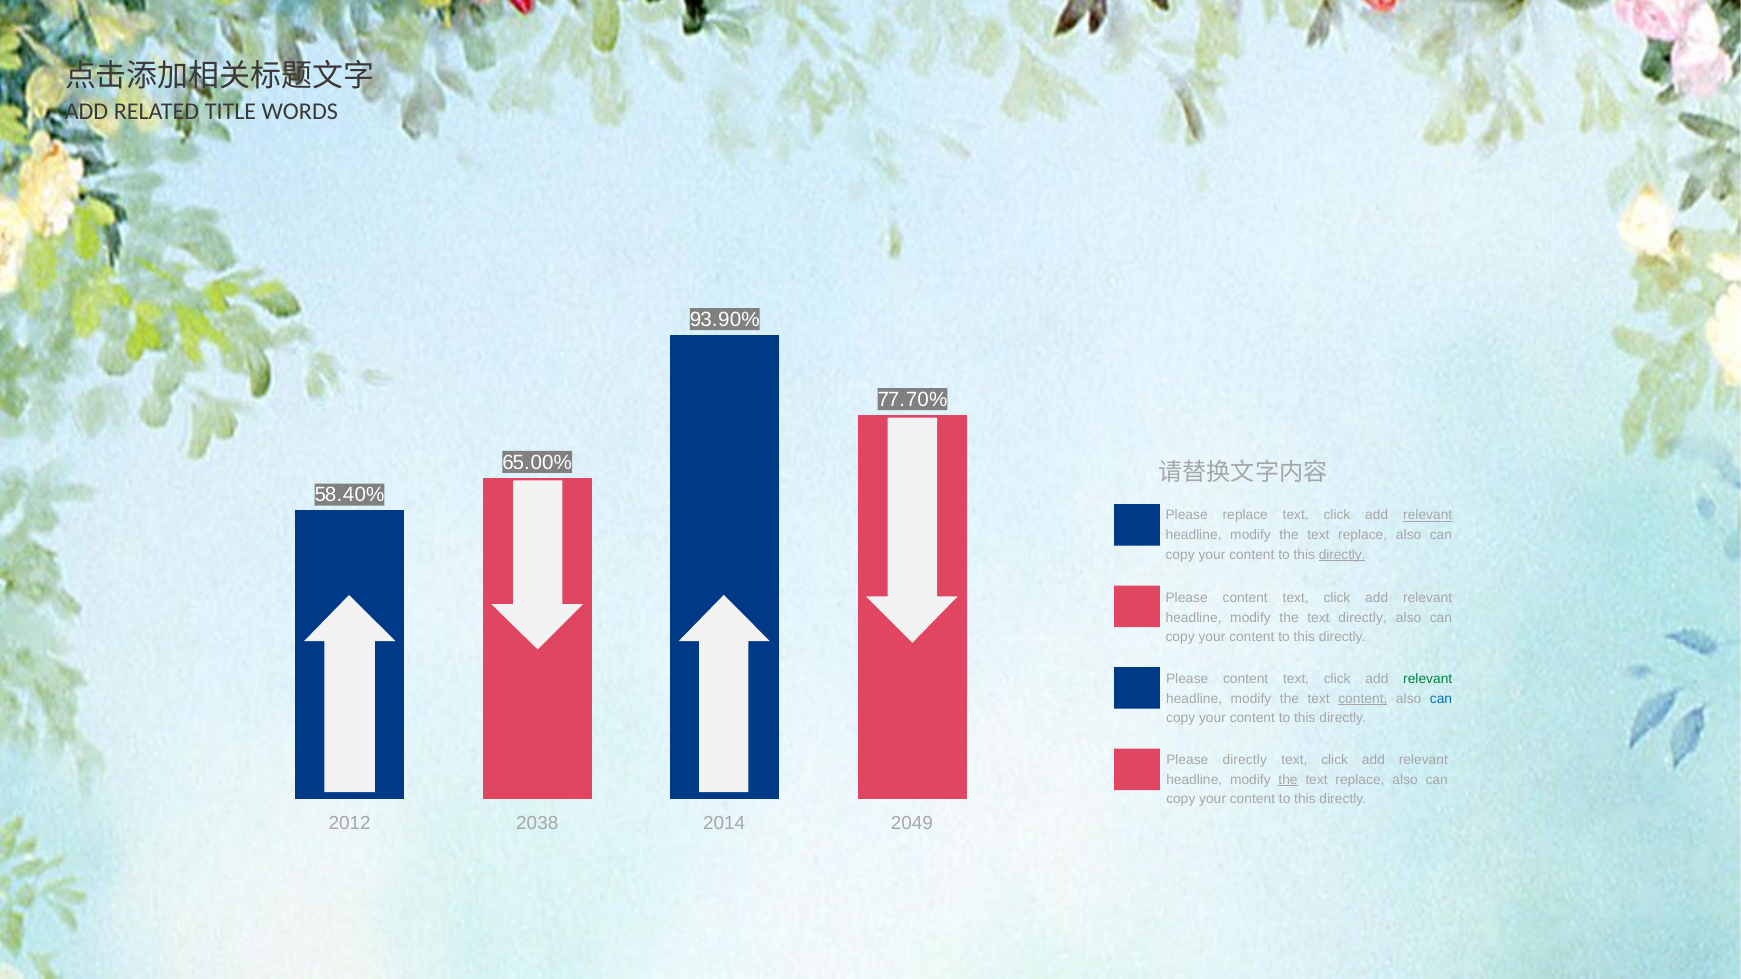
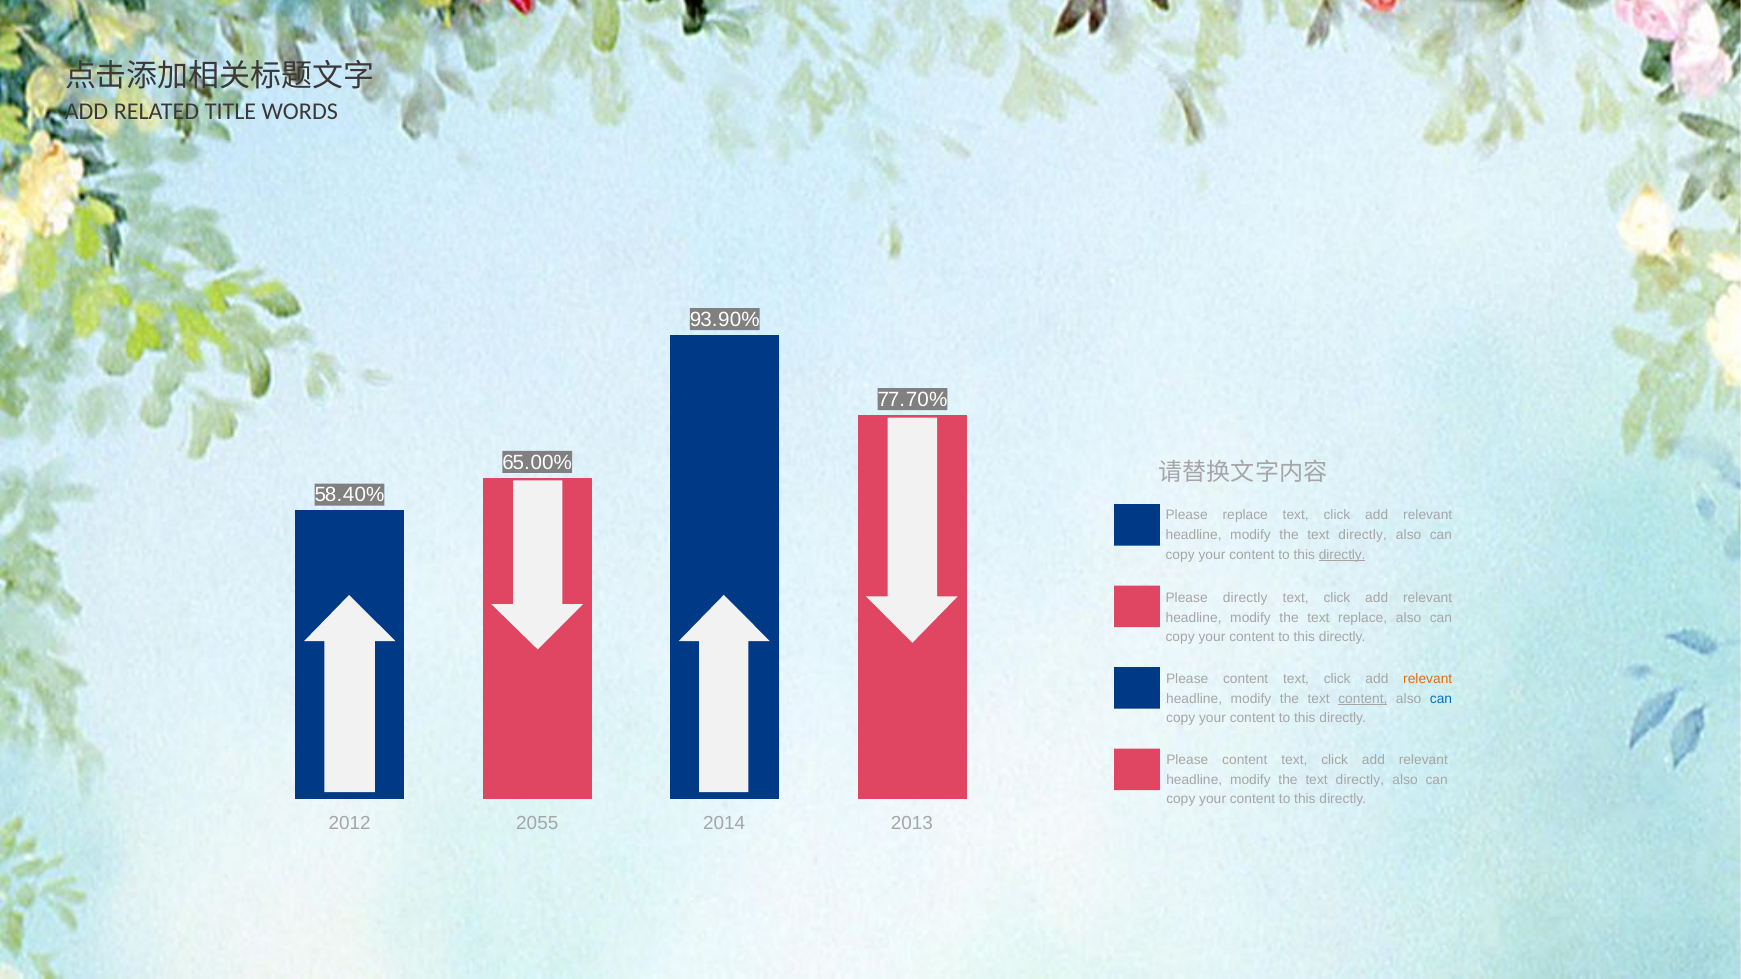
relevant at (1428, 515) underline: present -> none
replace at (1363, 535): replace -> directly
content at (1245, 598): content -> directly
text directly: directly -> replace
relevant at (1428, 679) colour: green -> orange
directly at (1245, 760): directly -> content
the at (1288, 780) underline: present -> none
replace at (1360, 780): replace -> directly
2038: 2038 -> 2055
2049: 2049 -> 2013
